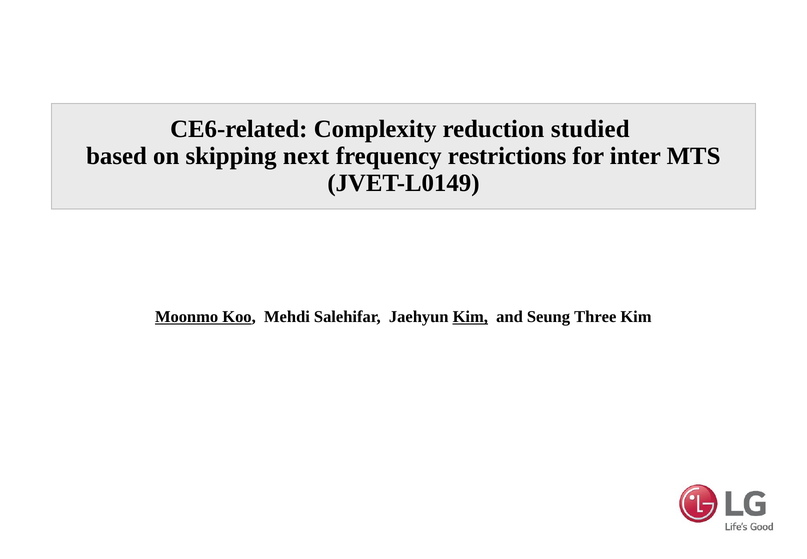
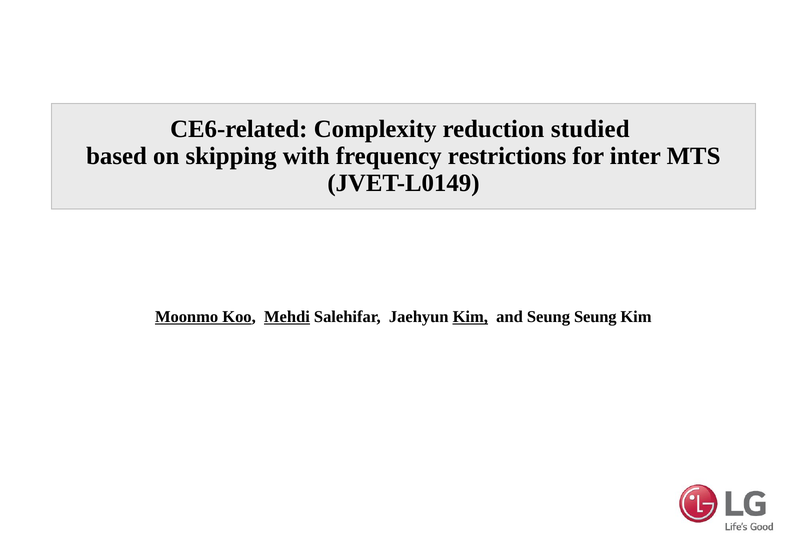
next: next -> with
Mehdi underline: none -> present
Seung Three: Three -> Seung
